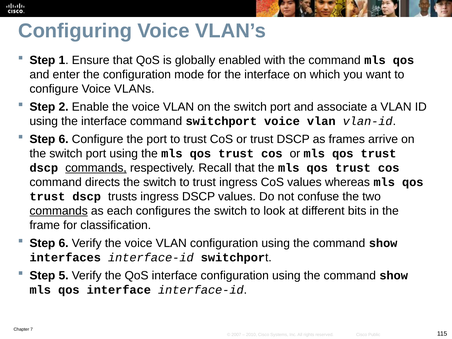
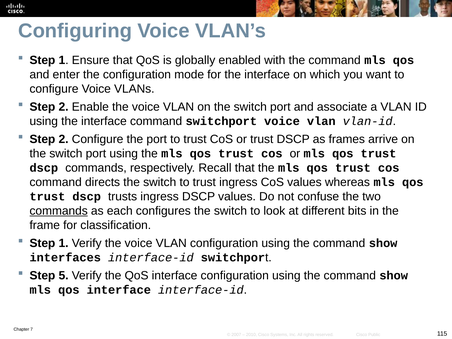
6 at (64, 139): 6 -> 2
commands at (96, 168) underline: present -> none
6 at (64, 243): 6 -> 1
